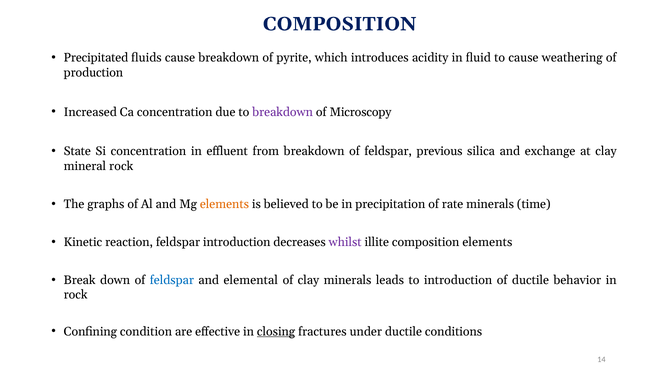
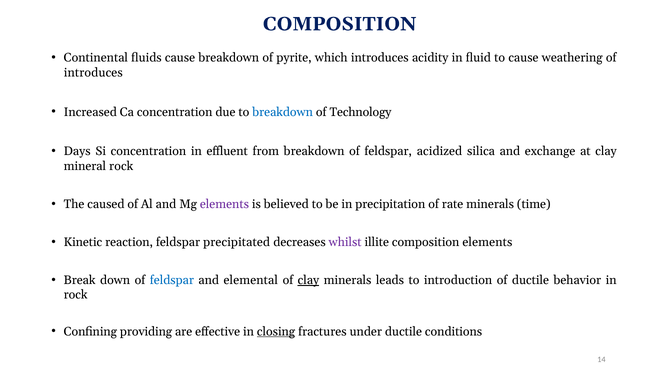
Precipitated: Precipitated -> Continental
production at (93, 73): production -> introduces
breakdown at (283, 112) colour: purple -> blue
Microscopy: Microscopy -> Technology
State: State -> Days
previous: previous -> acidized
graphs: graphs -> caused
elements at (224, 204) colour: orange -> purple
feldspar introduction: introduction -> precipitated
clay at (308, 281) underline: none -> present
condition: condition -> providing
